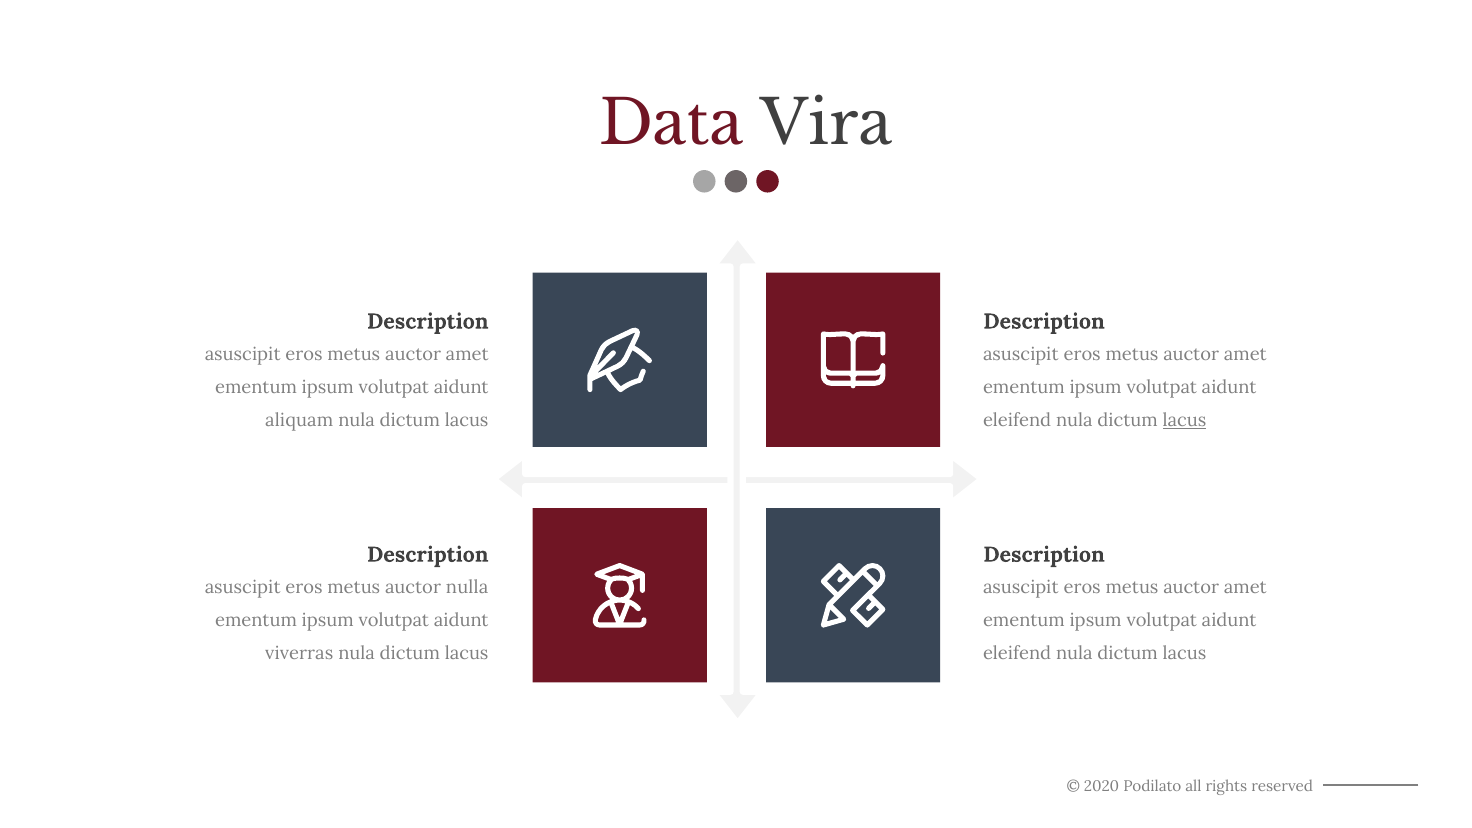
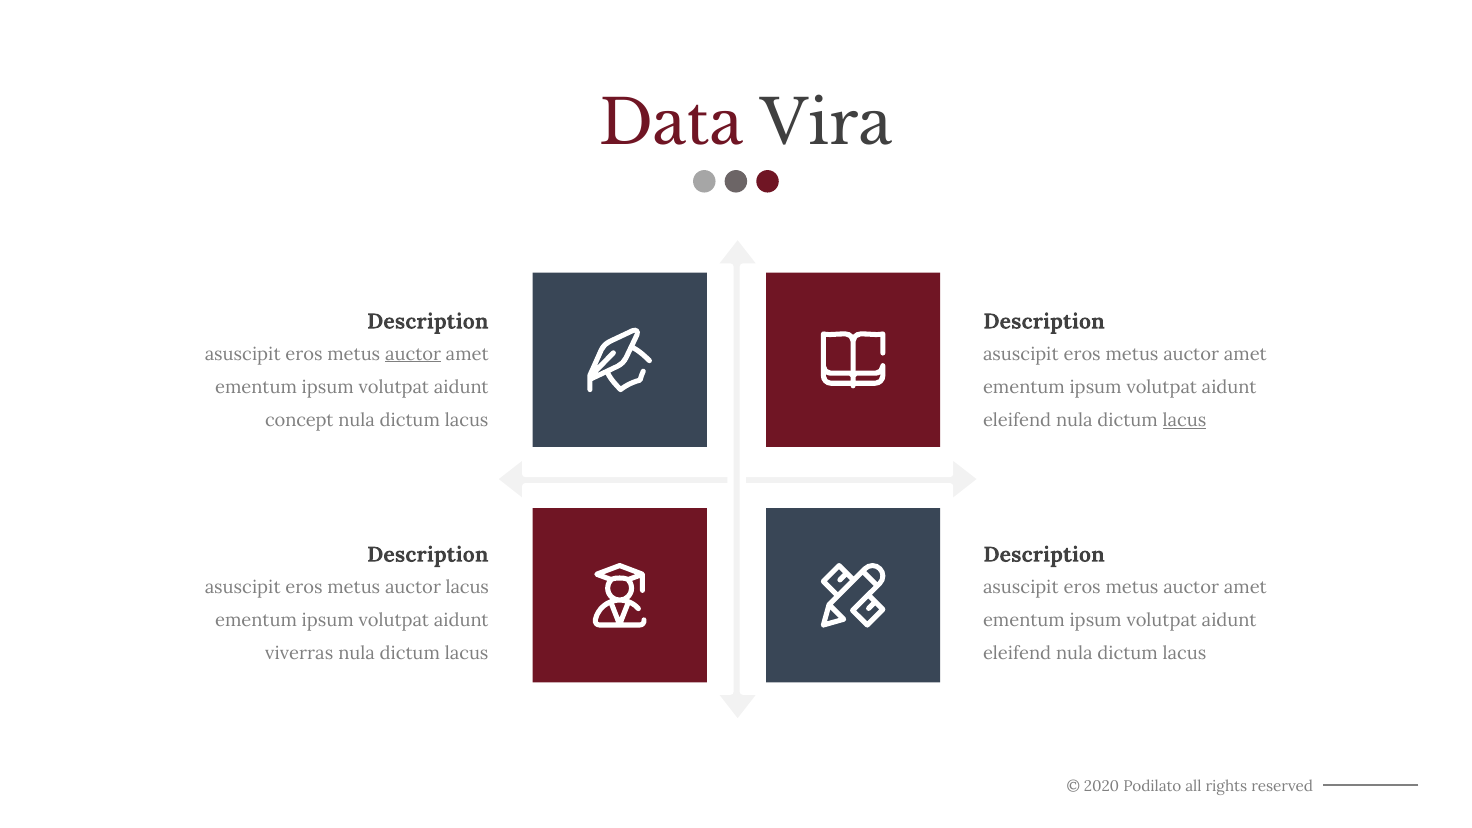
auctor at (413, 354) underline: none -> present
aliquam: aliquam -> concept
auctor nulla: nulla -> lacus
